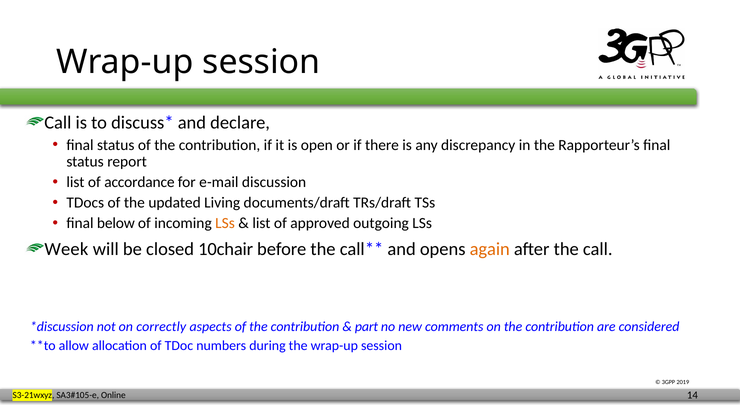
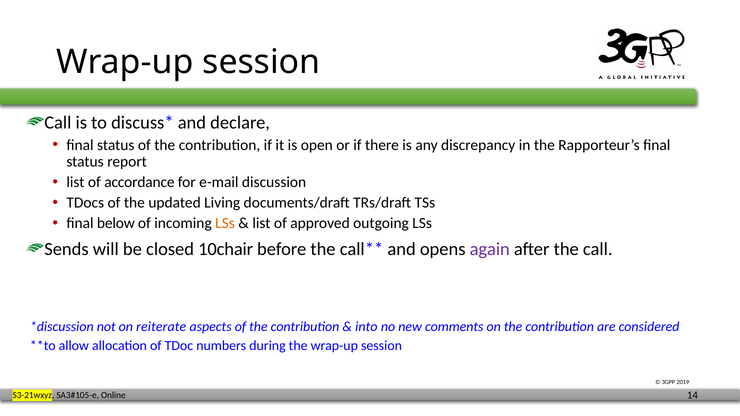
Week: Week -> Sends
again colour: orange -> purple
correctly: correctly -> reiterate
part: part -> into
